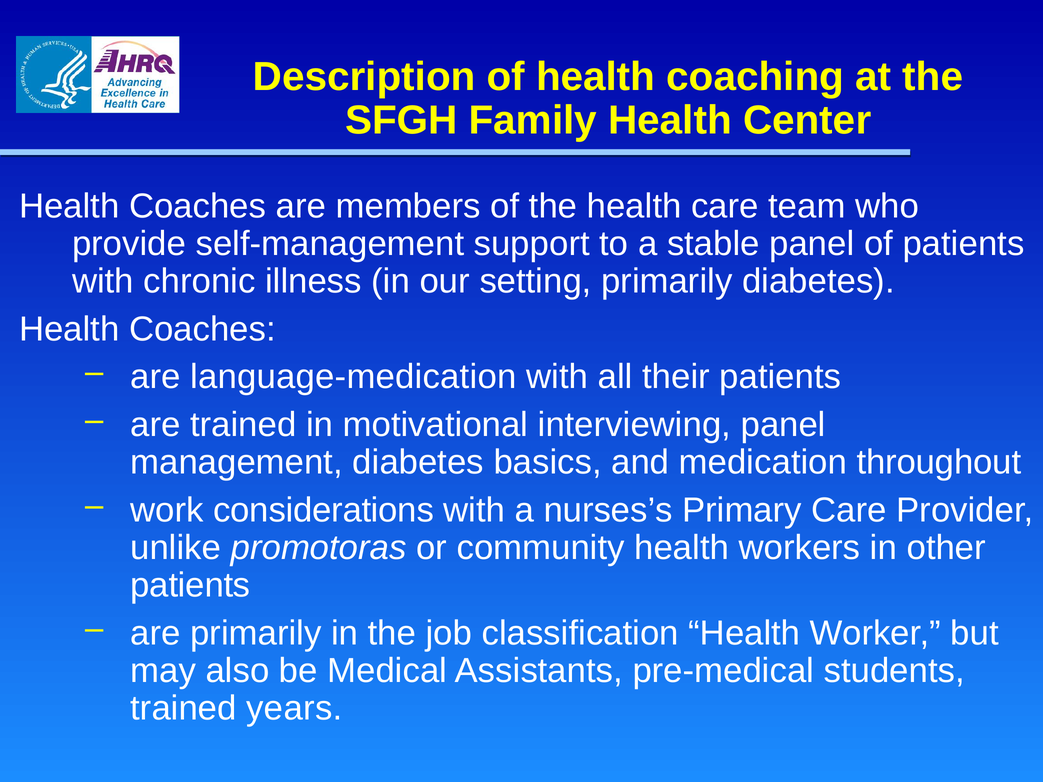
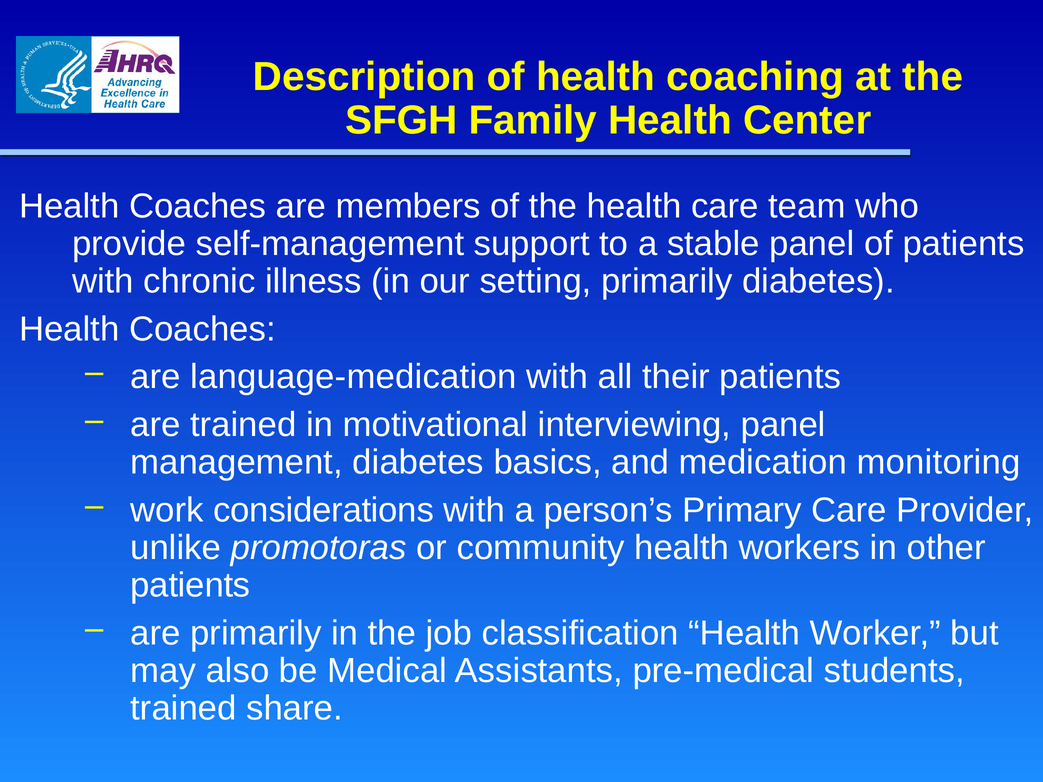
throughout: throughout -> monitoring
nurses’s: nurses’s -> person’s
years: years -> share
